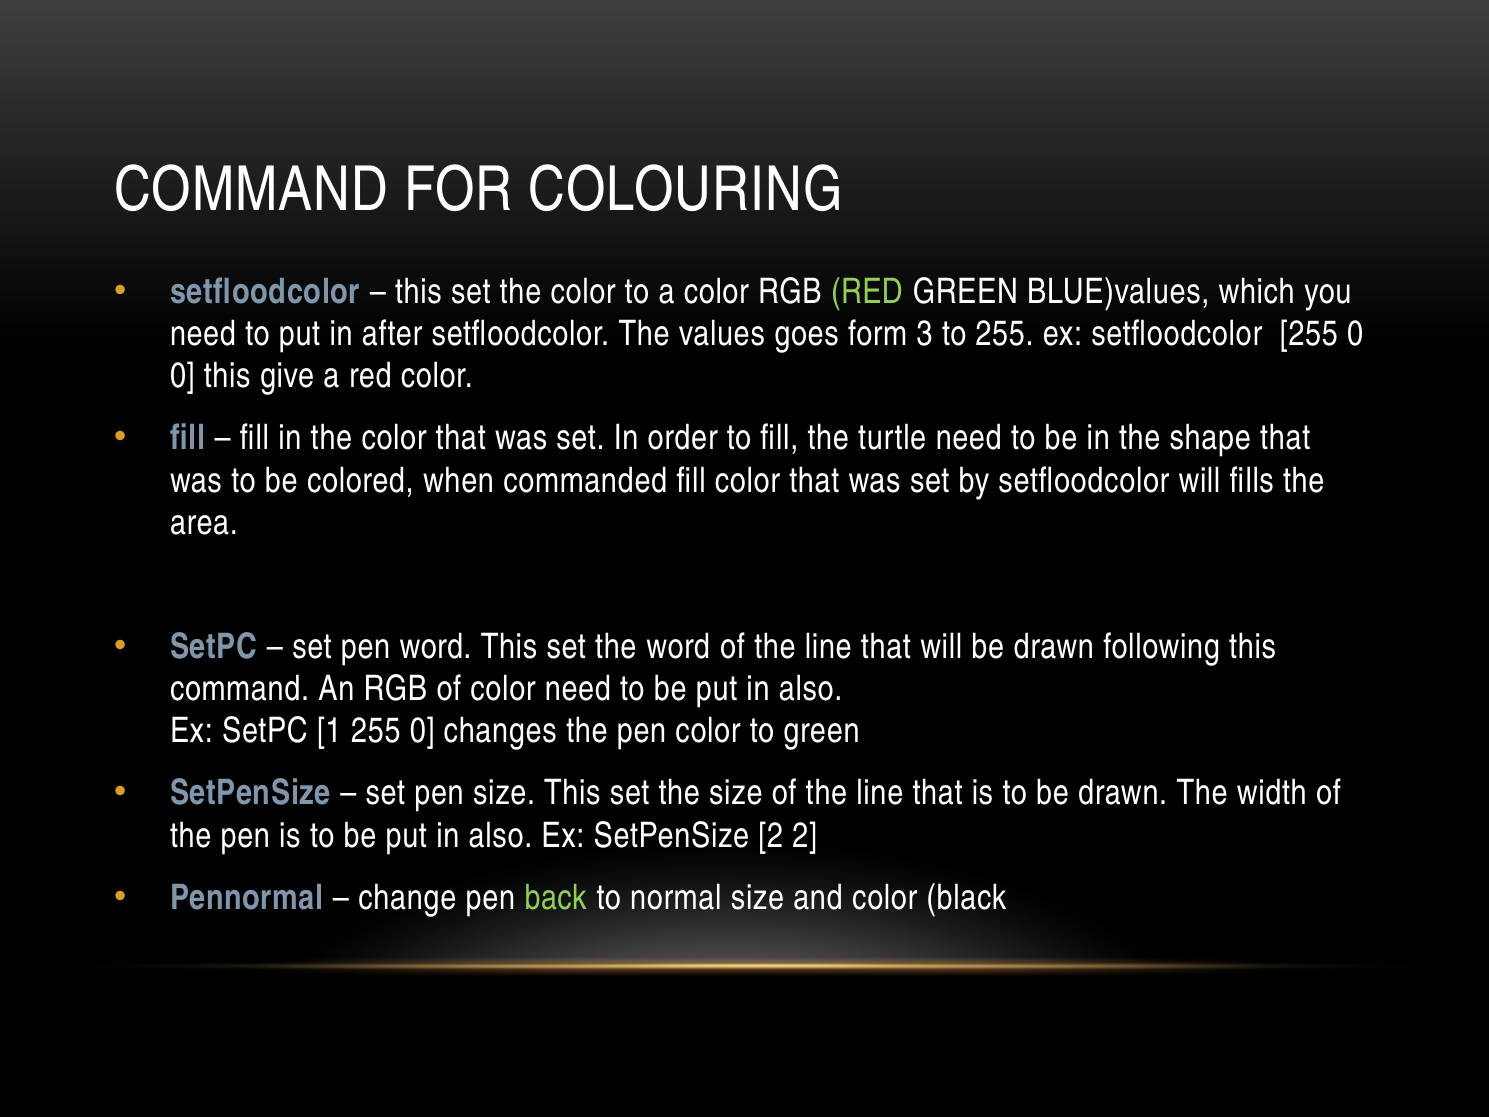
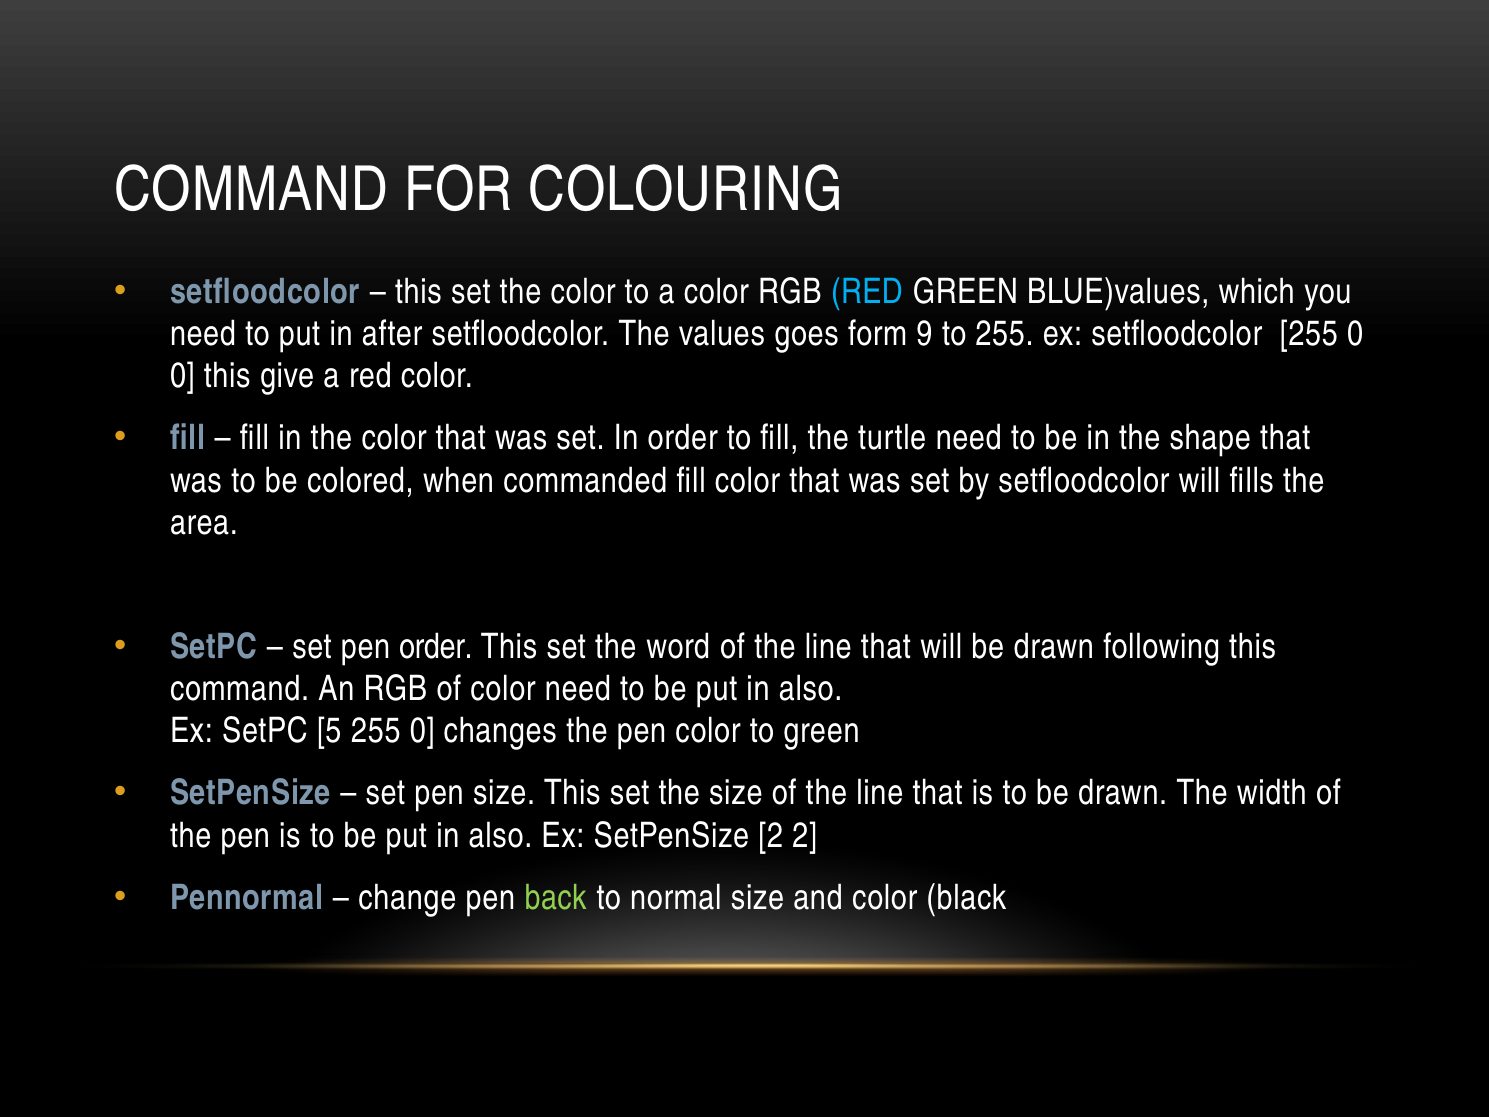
RED at (867, 292) colour: light green -> light blue
3: 3 -> 9
pen word: word -> order
1: 1 -> 5
